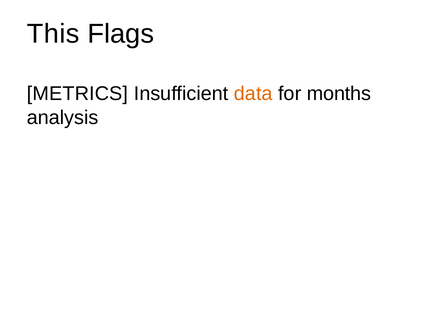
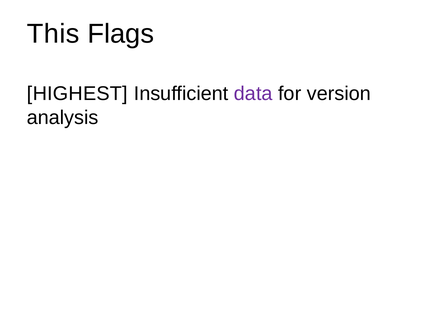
METRICS: METRICS -> HIGHEST
data colour: orange -> purple
months: months -> version
